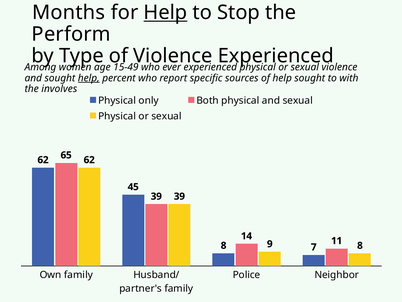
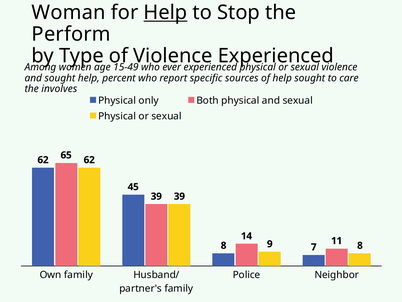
Months: Months -> Woman
help at (89, 78) underline: present -> none
with: with -> care
